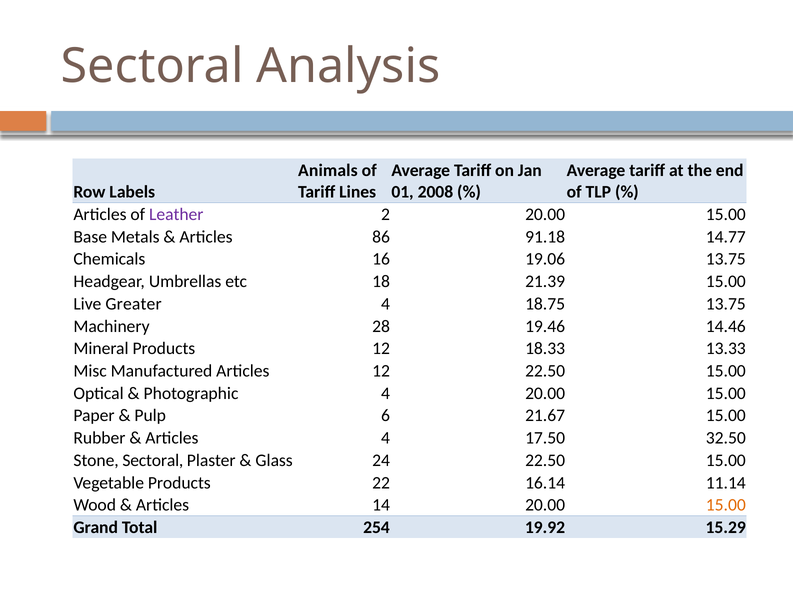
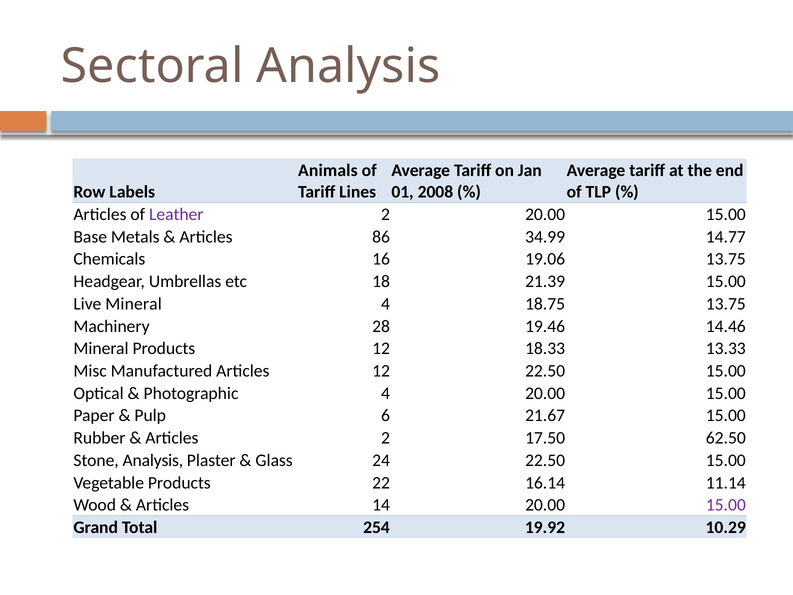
91.18: 91.18 -> 34.99
Live Greater: Greater -> Mineral
Articles 4: 4 -> 2
32.50: 32.50 -> 62.50
Stone Sectoral: Sectoral -> Analysis
15.00 at (726, 505) colour: orange -> purple
15.29: 15.29 -> 10.29
